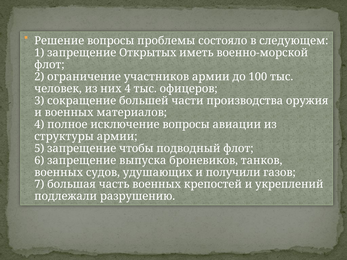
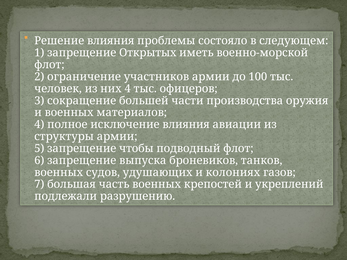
Решение вопросы: вопросы -> влияния
исключение вопросы: вопросы -> влияния
получили: получили -> колониях
